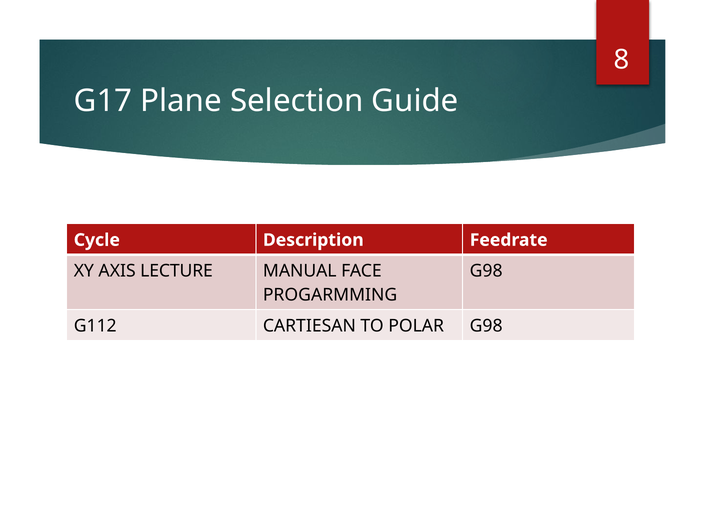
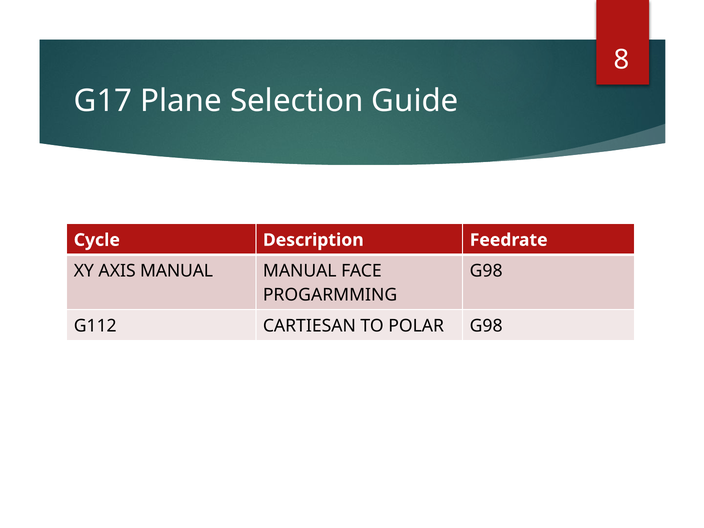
AXIS LECTURE: LECTURE -> MANUAL
